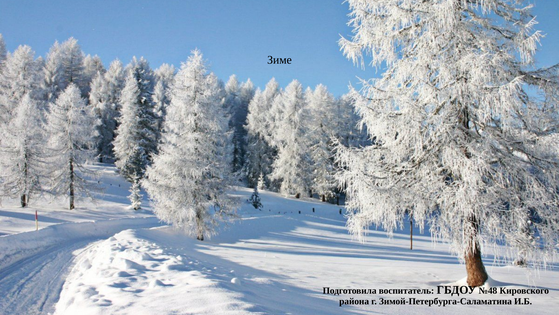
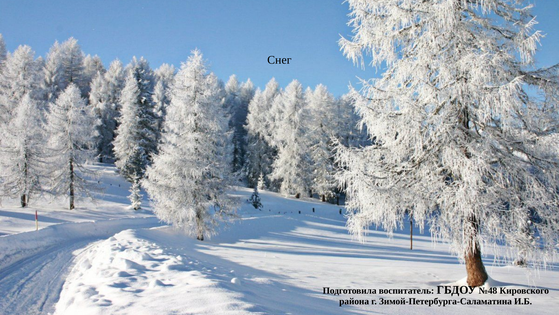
Зиме: Зиме -> Снег
